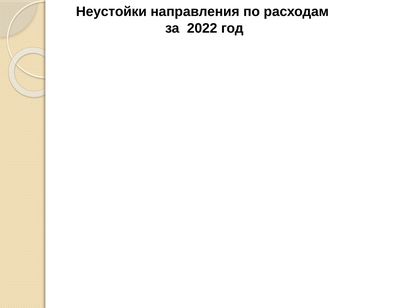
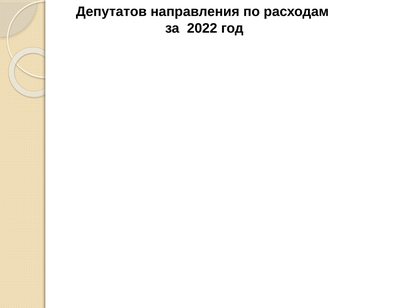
Неустойки: Неустойки -> Депутатов
